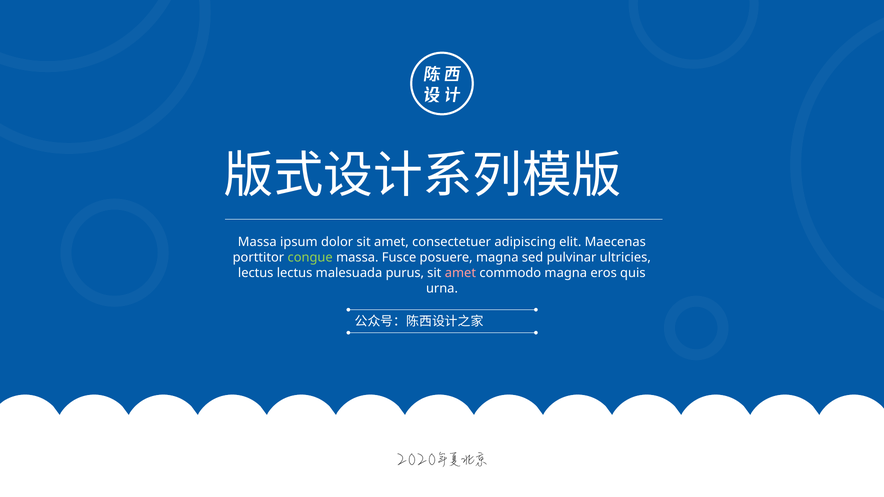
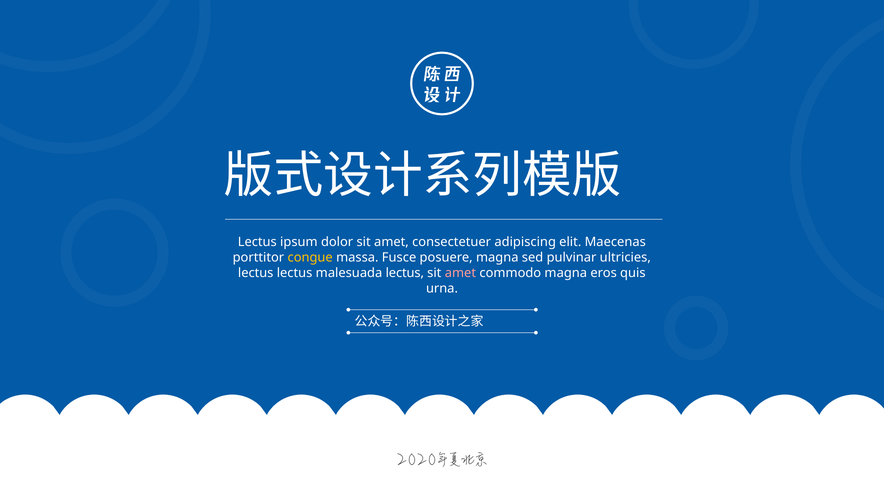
Massa at (257, 242): Massa -> Lectus
congue colour: light green -> yellow
malesuada purus: purus -> lectus
